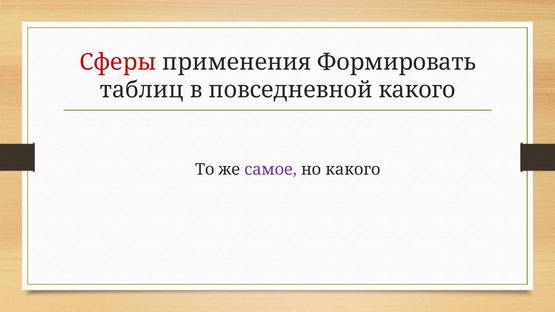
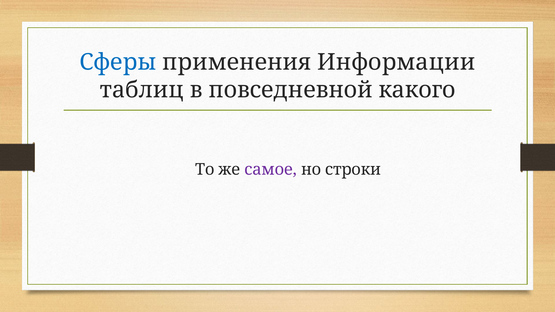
Сферы colour: red -> blue
Формировать: Формировать -> Информации
но какого: какого -> строки
